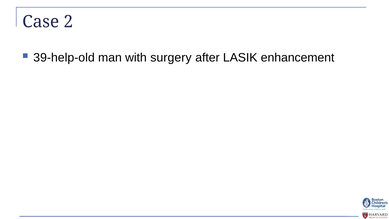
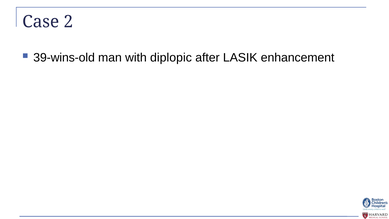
39-help-old: 39-help-old -> 39-wins-old
surgery: surgery -> diplopic
